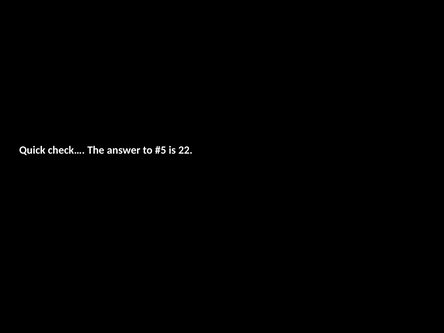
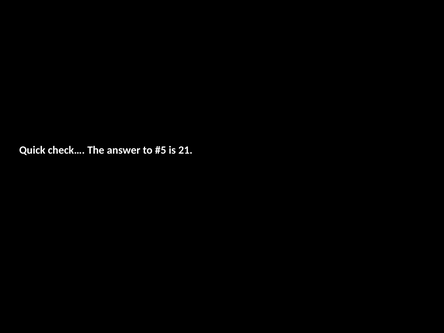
22: 22 -> 21
